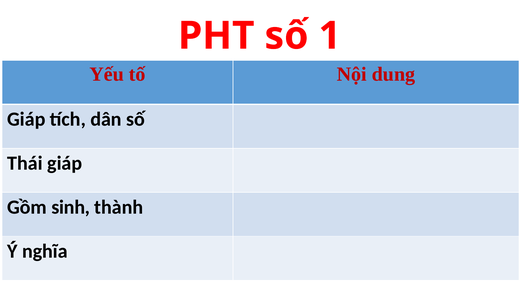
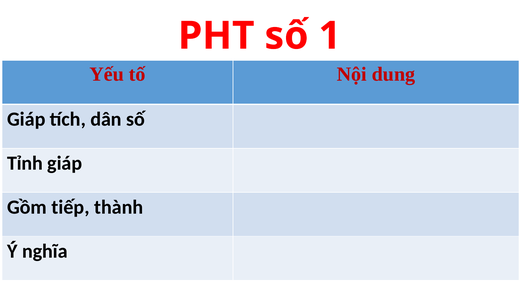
Thái: Thái -> Tỉnh
sinh: sinh -> tiếp
